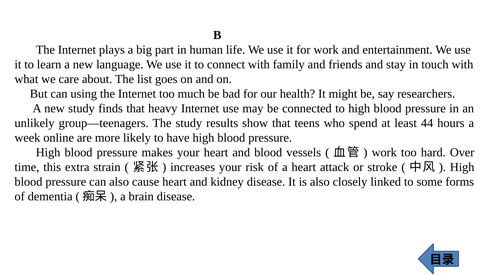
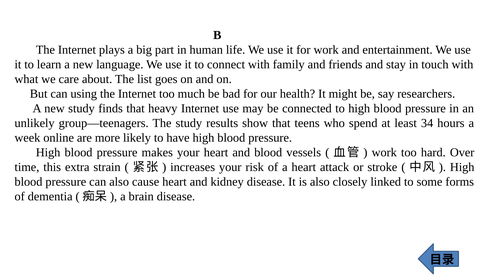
44: 44 -> 34
